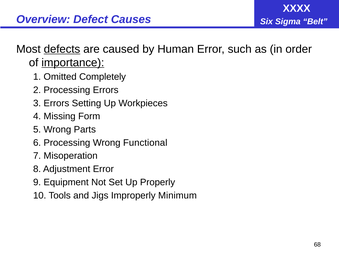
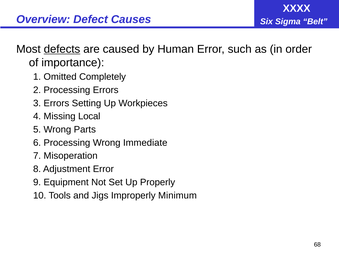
importance underline: present -> none
Form: Form -> Local
Functional: Functional -> Immediate
